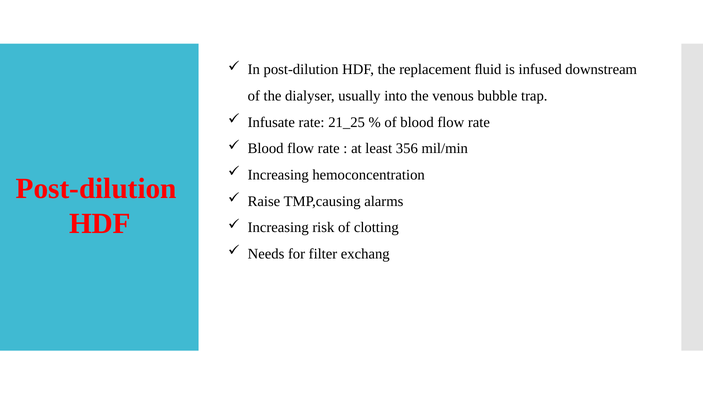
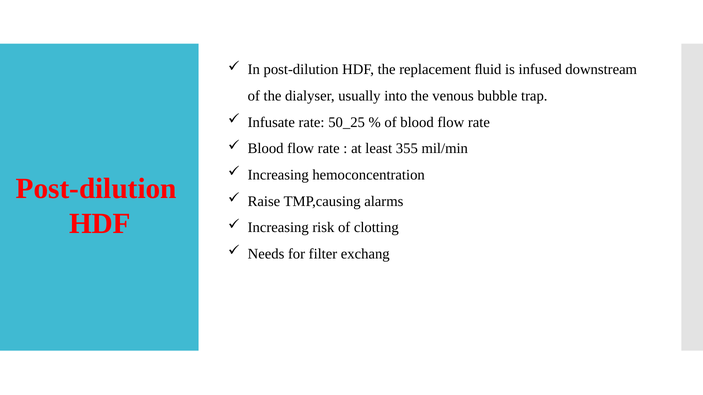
21_25: 21_25 -> 50_25
356: 356 -> 355
